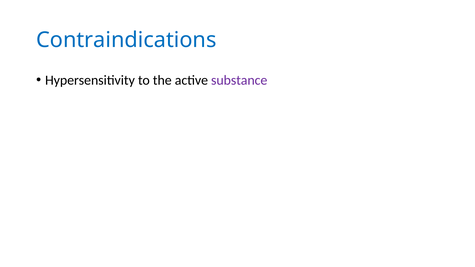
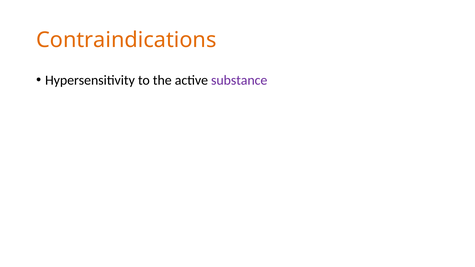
Contraindications colour: blue -> orange
